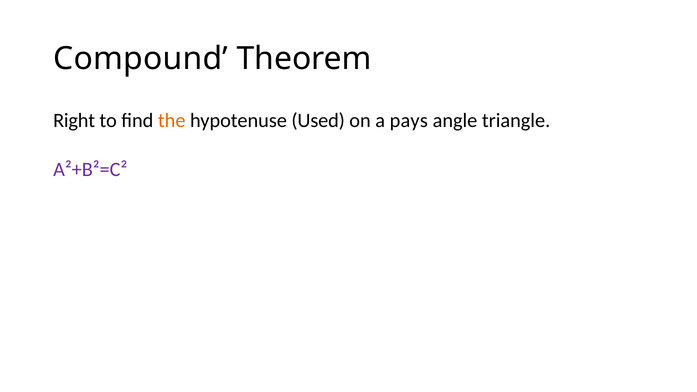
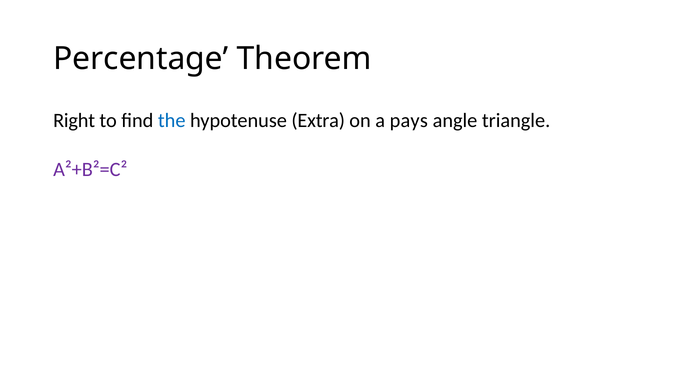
Compound: Compound -> Percentage
the colour: orange -> blue
Used: Used -> Extra
